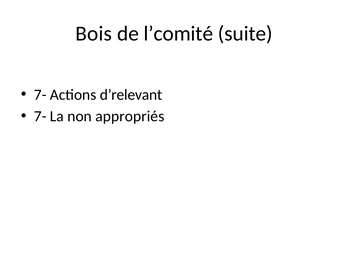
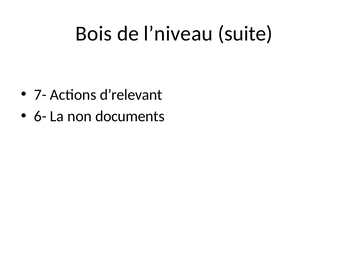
l’comité: l’comité -> l’niveau
7- at (40, 116): 7- -> 6-
appropriés: appropriés -> documents
